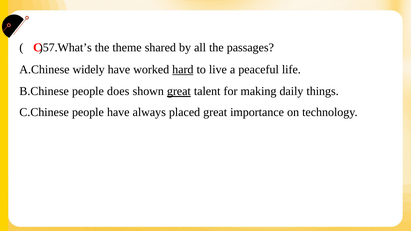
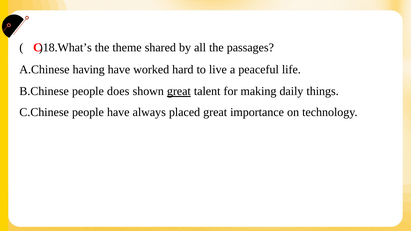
)57.What’s: )57.What’s -> )18.What’s
widely: widely -> having
hard underline: present -> none
